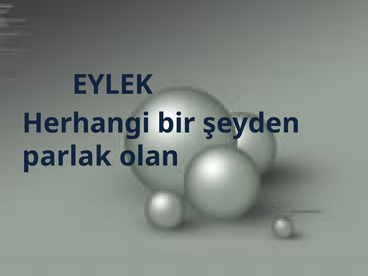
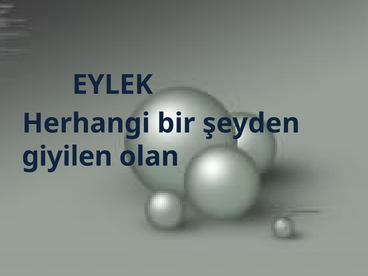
parlak: parlak -> giyilen
